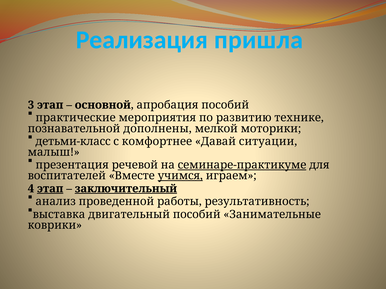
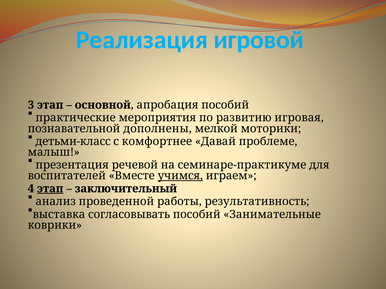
пришла: пришла -> игровой
технике: технике -> игровая
ситуации: ситуации -> проблеме
семинаре-практикуме underline: present -> none
заключительный underline: present -> none
двигательный: двигательный -> согласовывать
